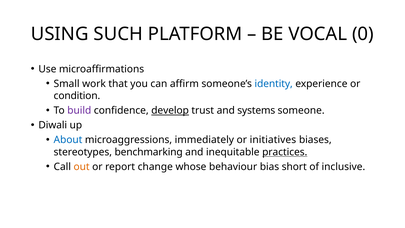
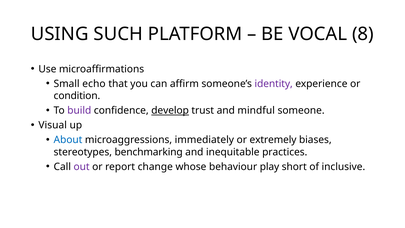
0: 0 -> 8
work: work -> echo
identity colour: blue -> purple
systems: systems -> mindful
Diwali: Diwali -> Visual
initiatives: initiatives -> extremely
practices underline: present -> none
out colour: orange -> purple
bias: bias -> play
